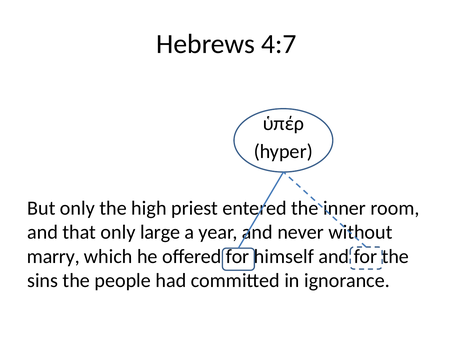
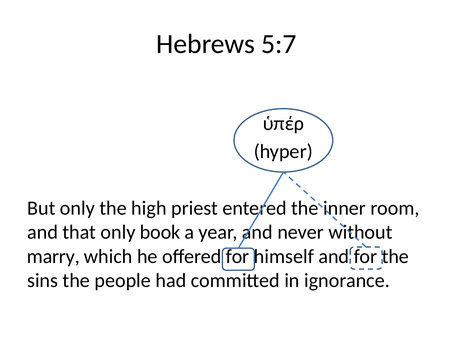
4:7: 4:7 -> 5:7
large: large -> book
